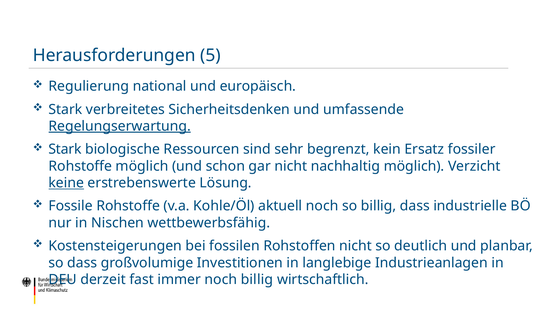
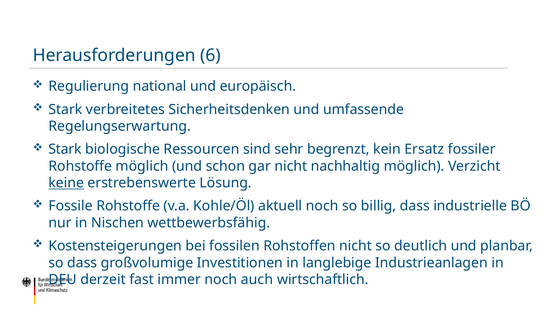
5: 5 -> 6
Regelungserwartung underline: present -> none
noch billig: billig -> auch
